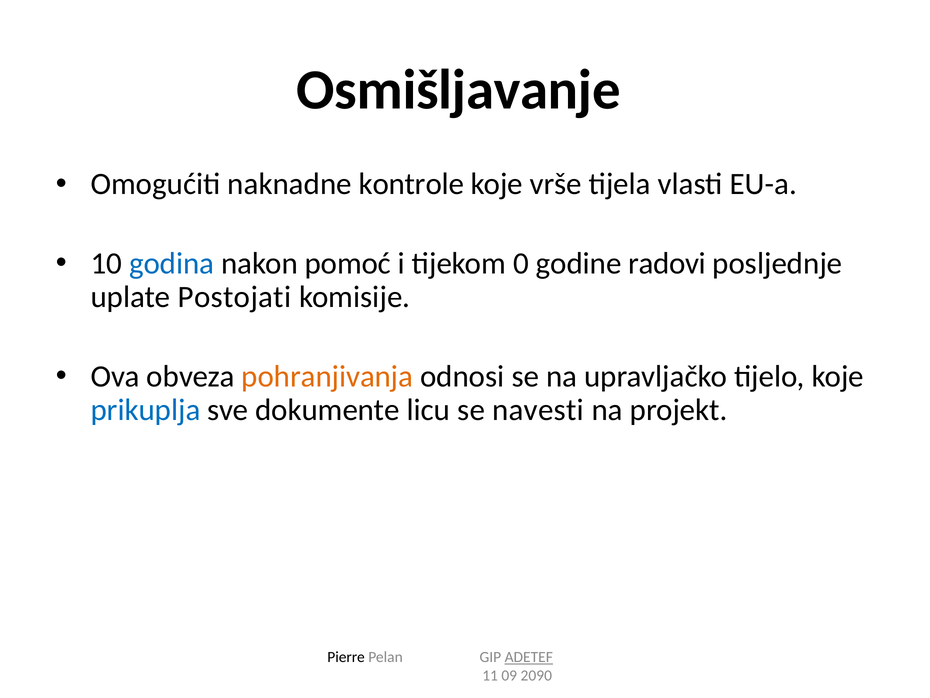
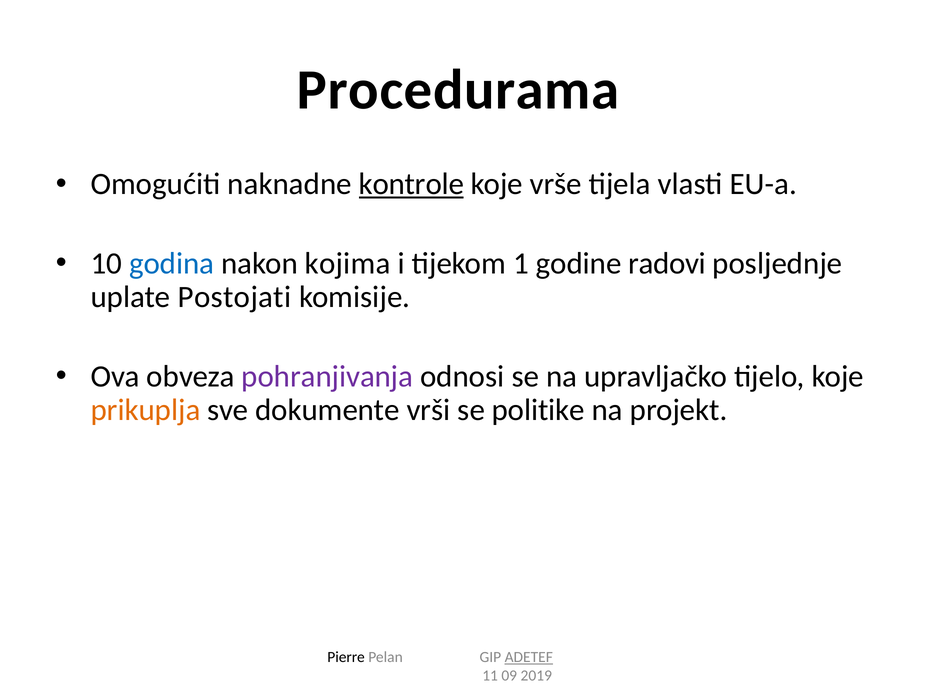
Osmišljavanje: Osmišljavanje -> Procedurama
kontrole underline: none -> present
pomoć: pomoć -> kojima
0: 0 -> 1
pohranjivanja colour: orange -> purple
prikuplja colour: blue -> orange
licu: licu -> vrši
navesti: navesti -> politike
2090: 2090 -> 2019
